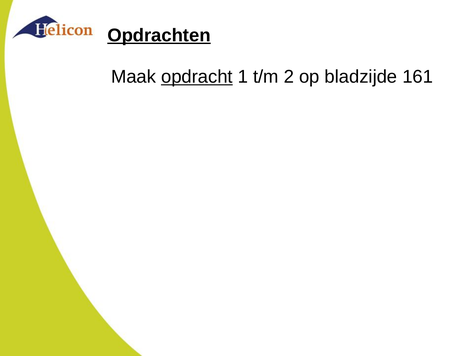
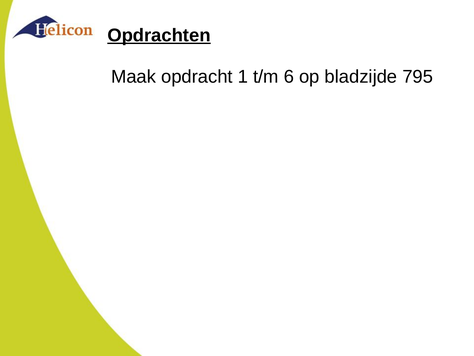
opdracht underline: present -> none
2: 2 -> 6
161: 161 -> 795
